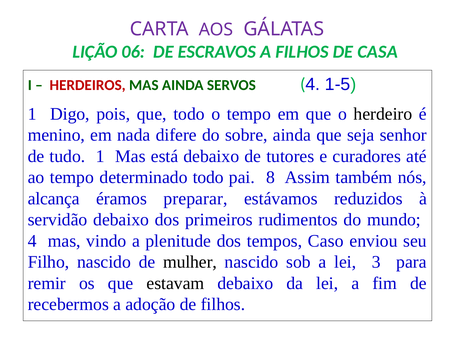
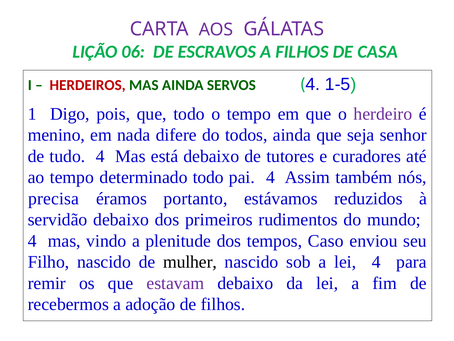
herdeiro colour: black -> purple
sobre: sobre -> todos
tudo 1: 1 -> 4
pai 8: 8 -> 4
alcança: alcança -> precisa
preparar: preparar -> portanto
lei 3: 3 -> 4
estavam colour: black -> purple
